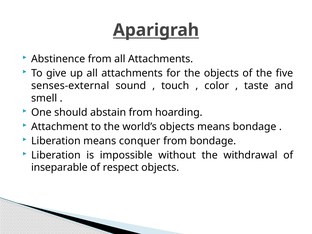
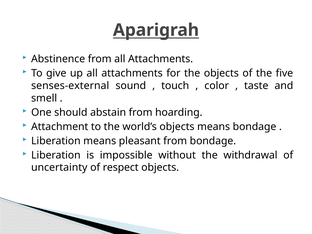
conquer: conquer -> pleasant
inseparable: inseparable -> uncertainty
